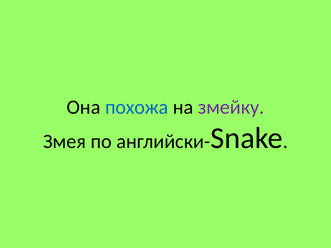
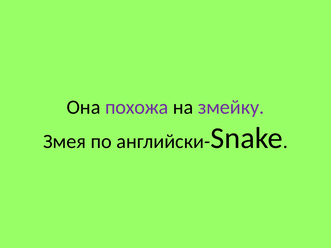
похожа colour: blue -> purple
